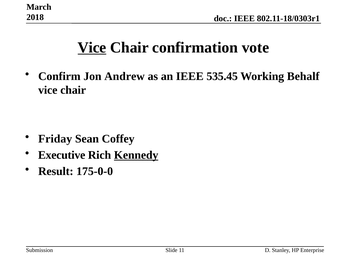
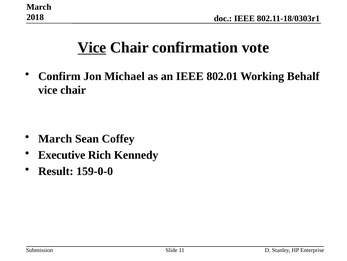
Andrew: Andrew -> Michael
535.45: 535.45 -> 802.01
Friday at (55, 138): Friday -> March
Kennedy underline: present -> none
175-0-0: 175-0-0 -> 159-0-0
